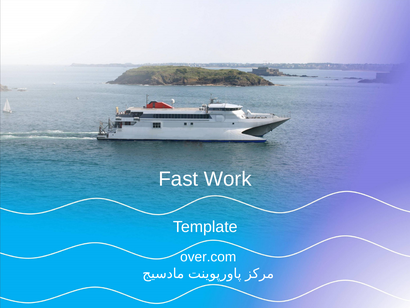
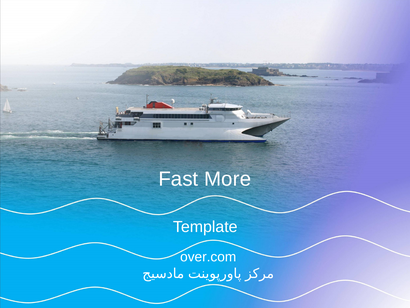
Work: Work -> More
